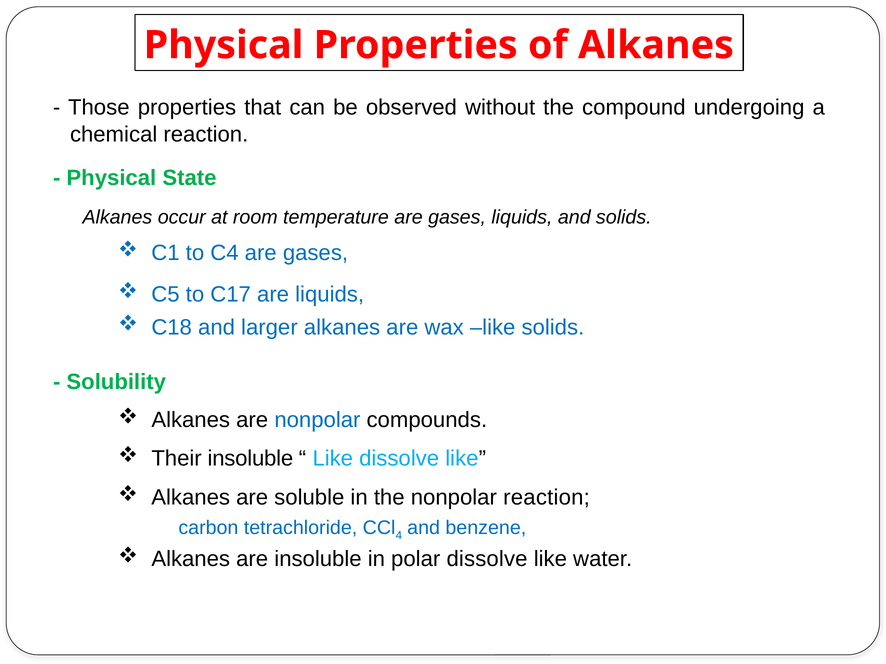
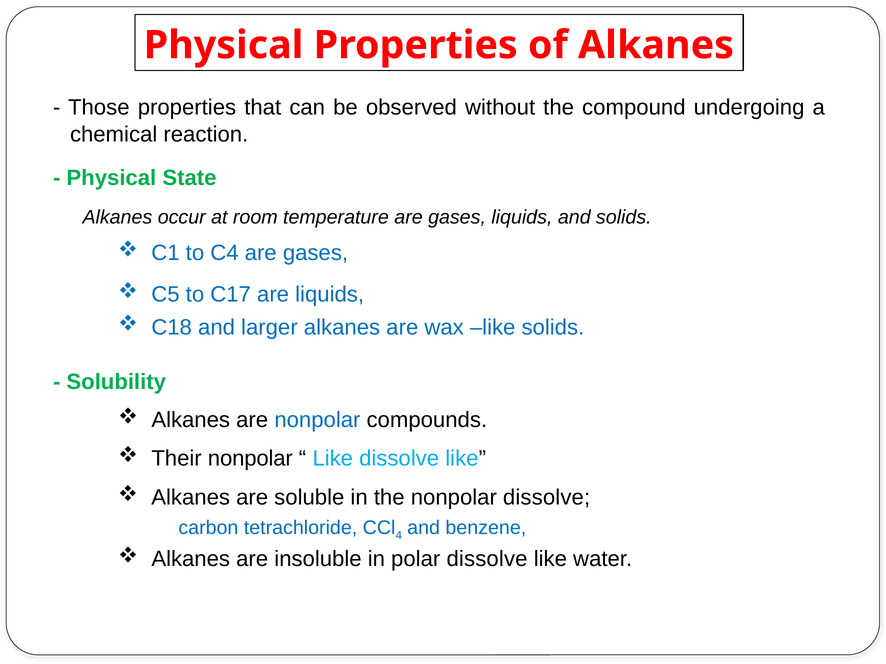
Their insoluble: insoluble -> nonpolar
nonpolar reaction: reaction -> dissolve
